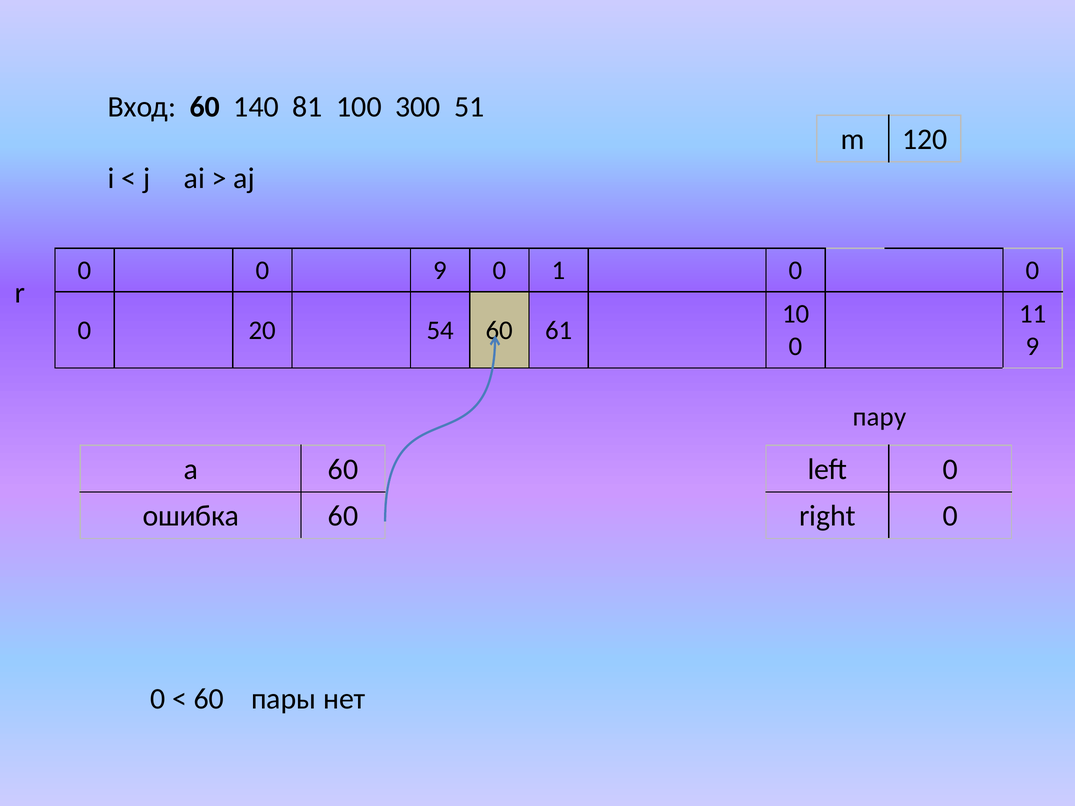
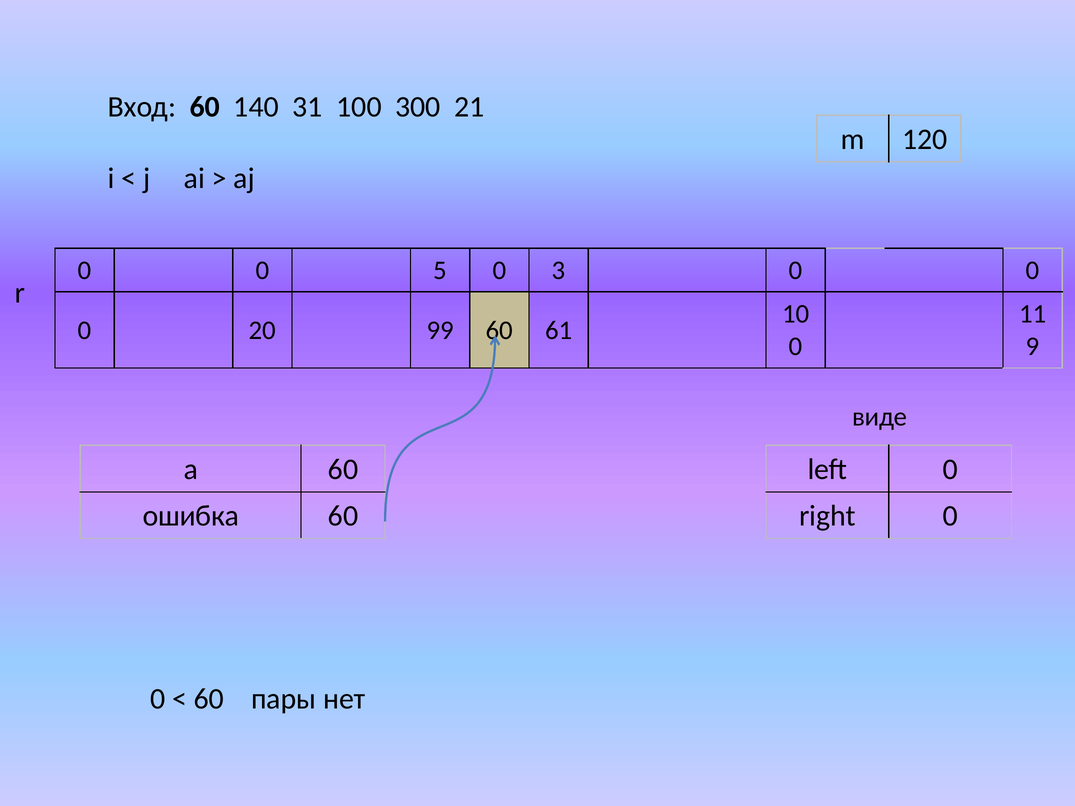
81: 81 -> 31
51: 51 -> 21
0 9: 9 -> 5
1: 1 -> 3
54: 54 -> 99
пару: пару -> виде
